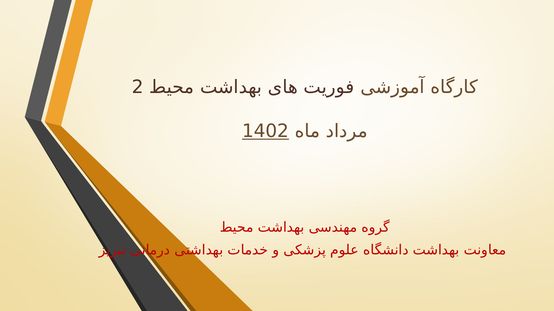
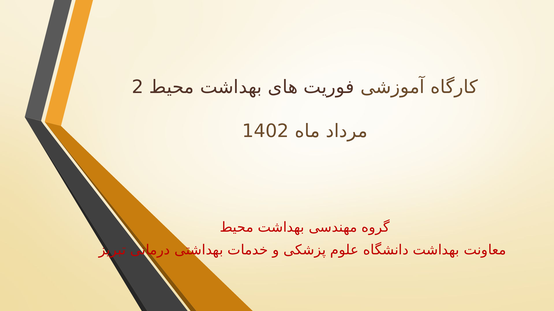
1402 underline: present -> none
